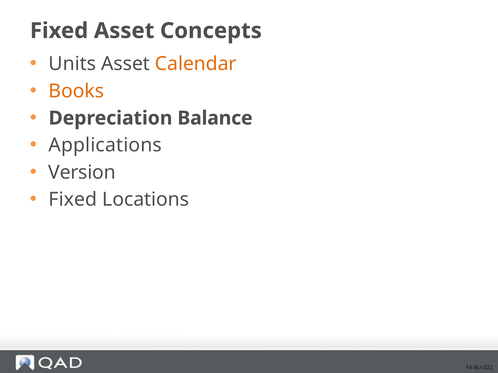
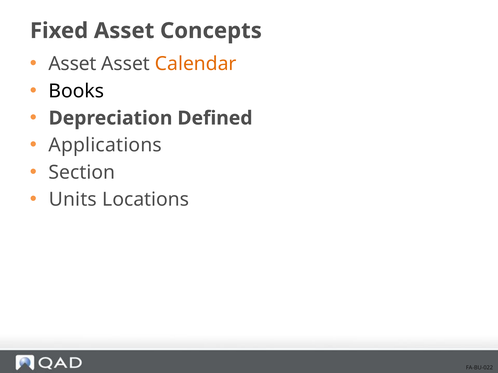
Units at (72, 64): Units -> Asset
Books colour: orange -> black
Balance: Balance -> Defined
Version: Version -> Section
Fixed at (73, 200): Fixed -> Units
